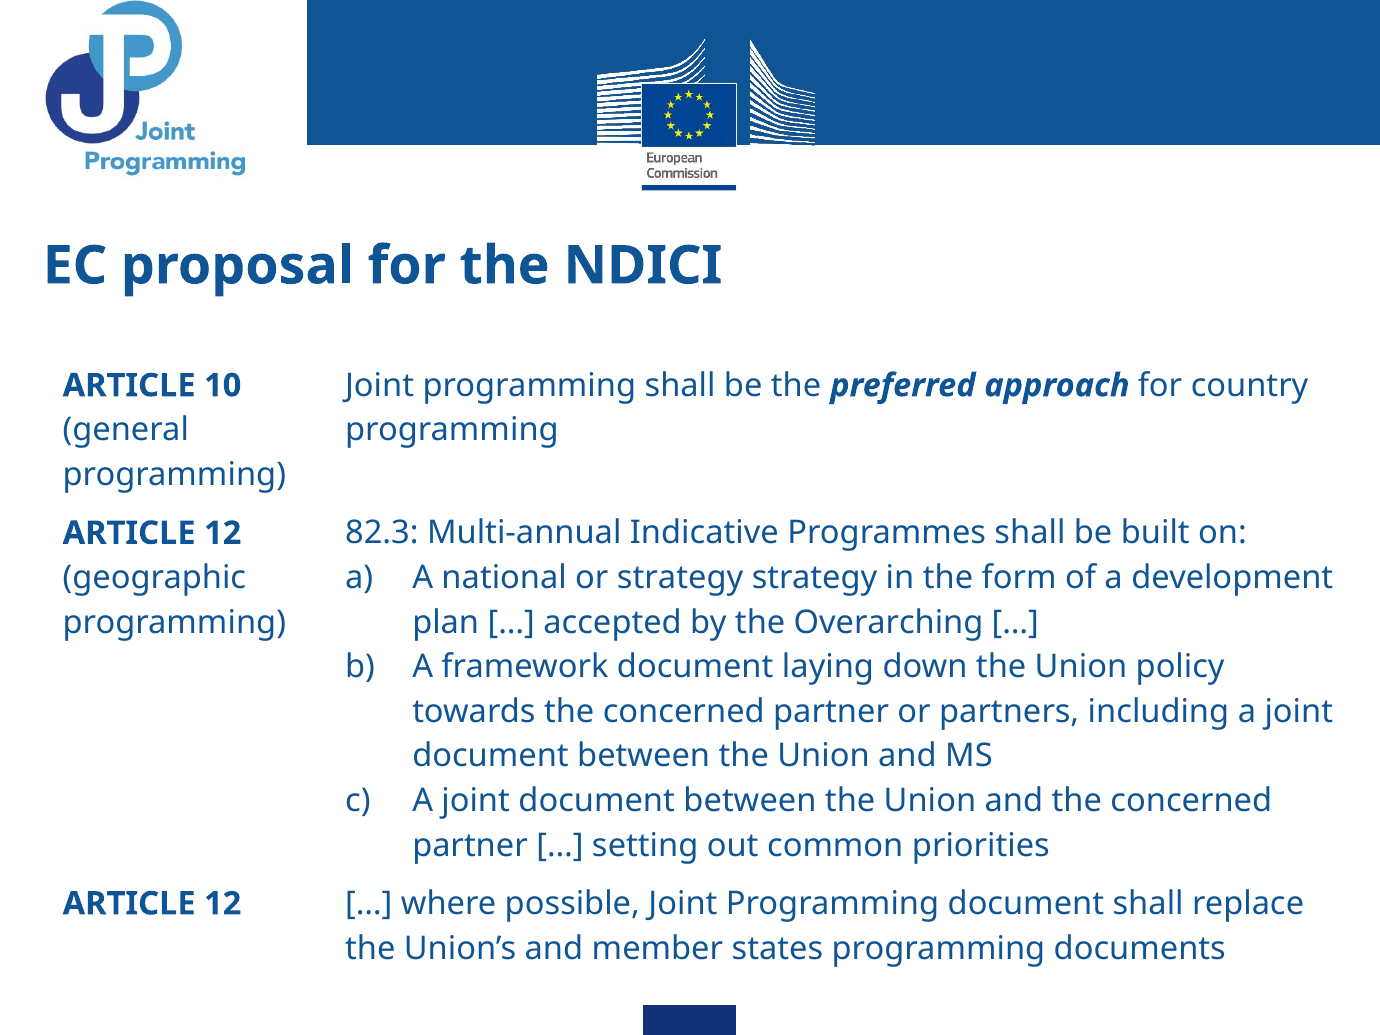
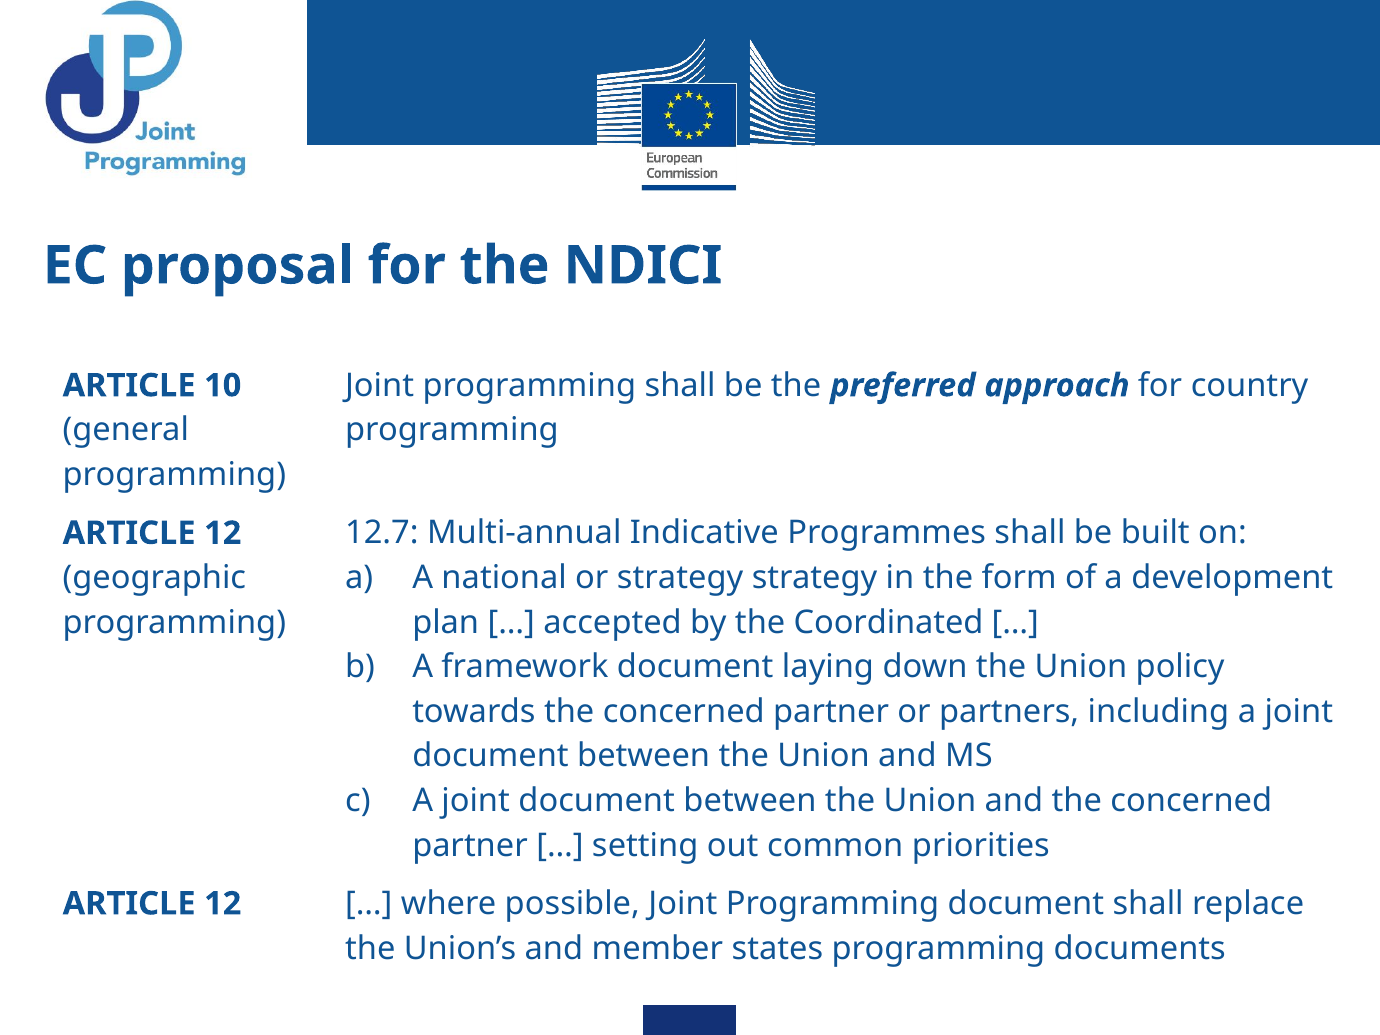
82.3: 82.3 -> 12.7
Overarching: Overarching -> Coordinated
